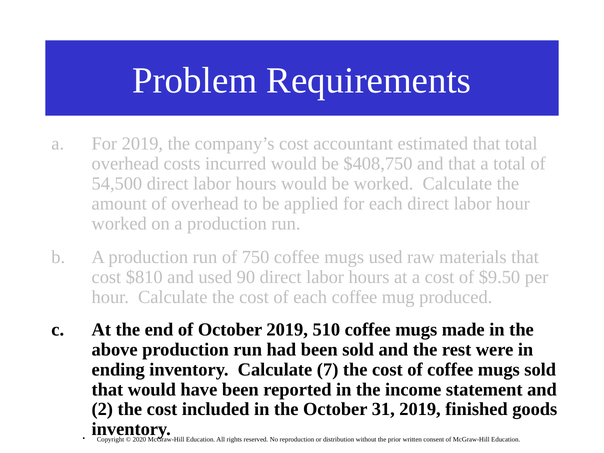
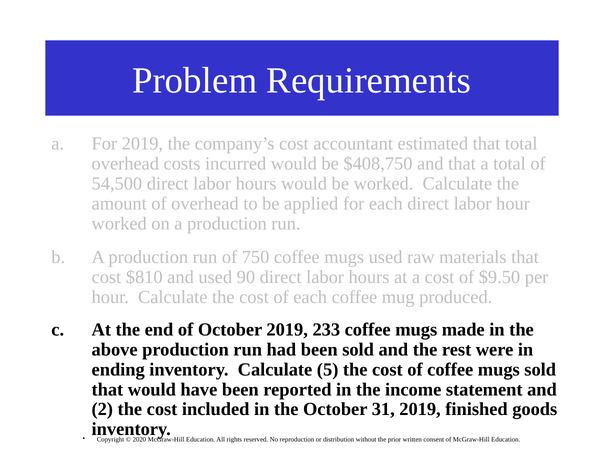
510: 510 -> 233
7: 7 -> 5
